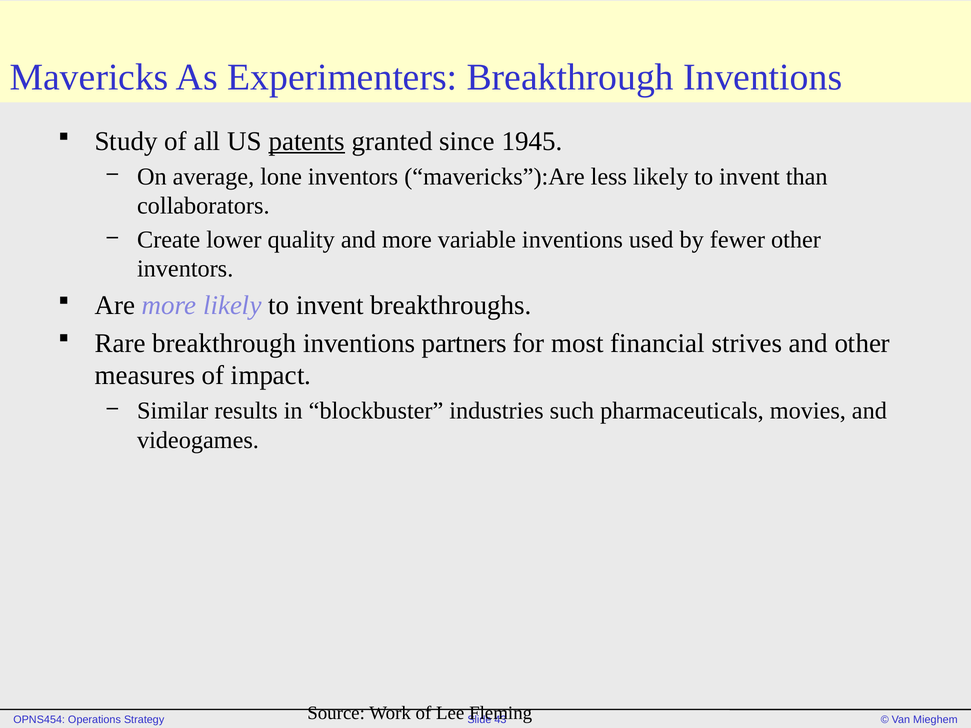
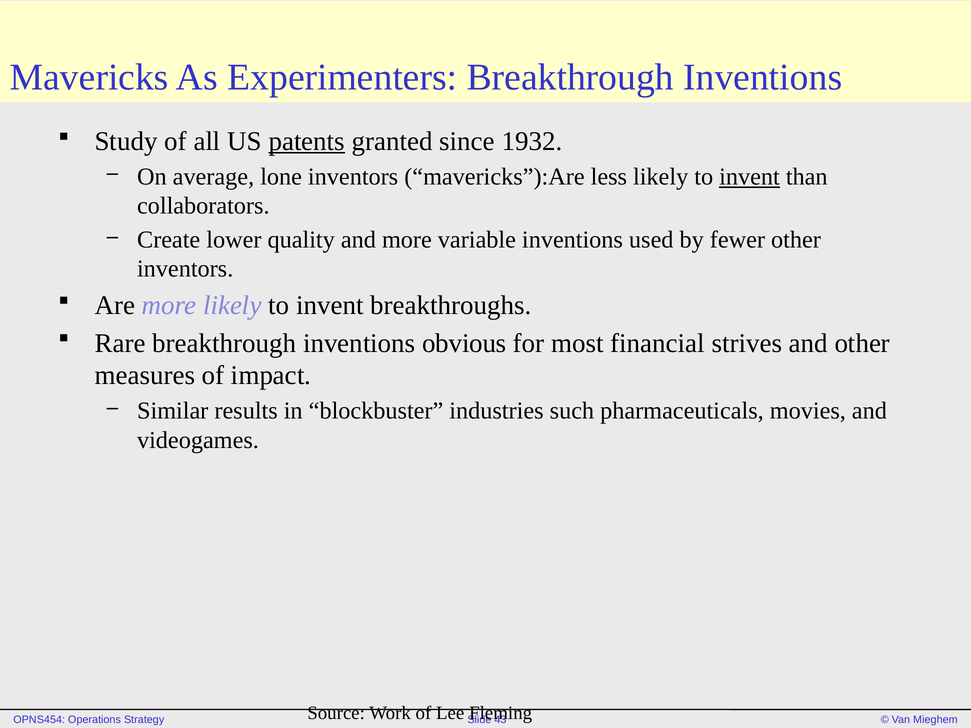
1945: 1945 -> 1932
invent at (749, 177) underline: none -> present
partners: partners -> obvious
